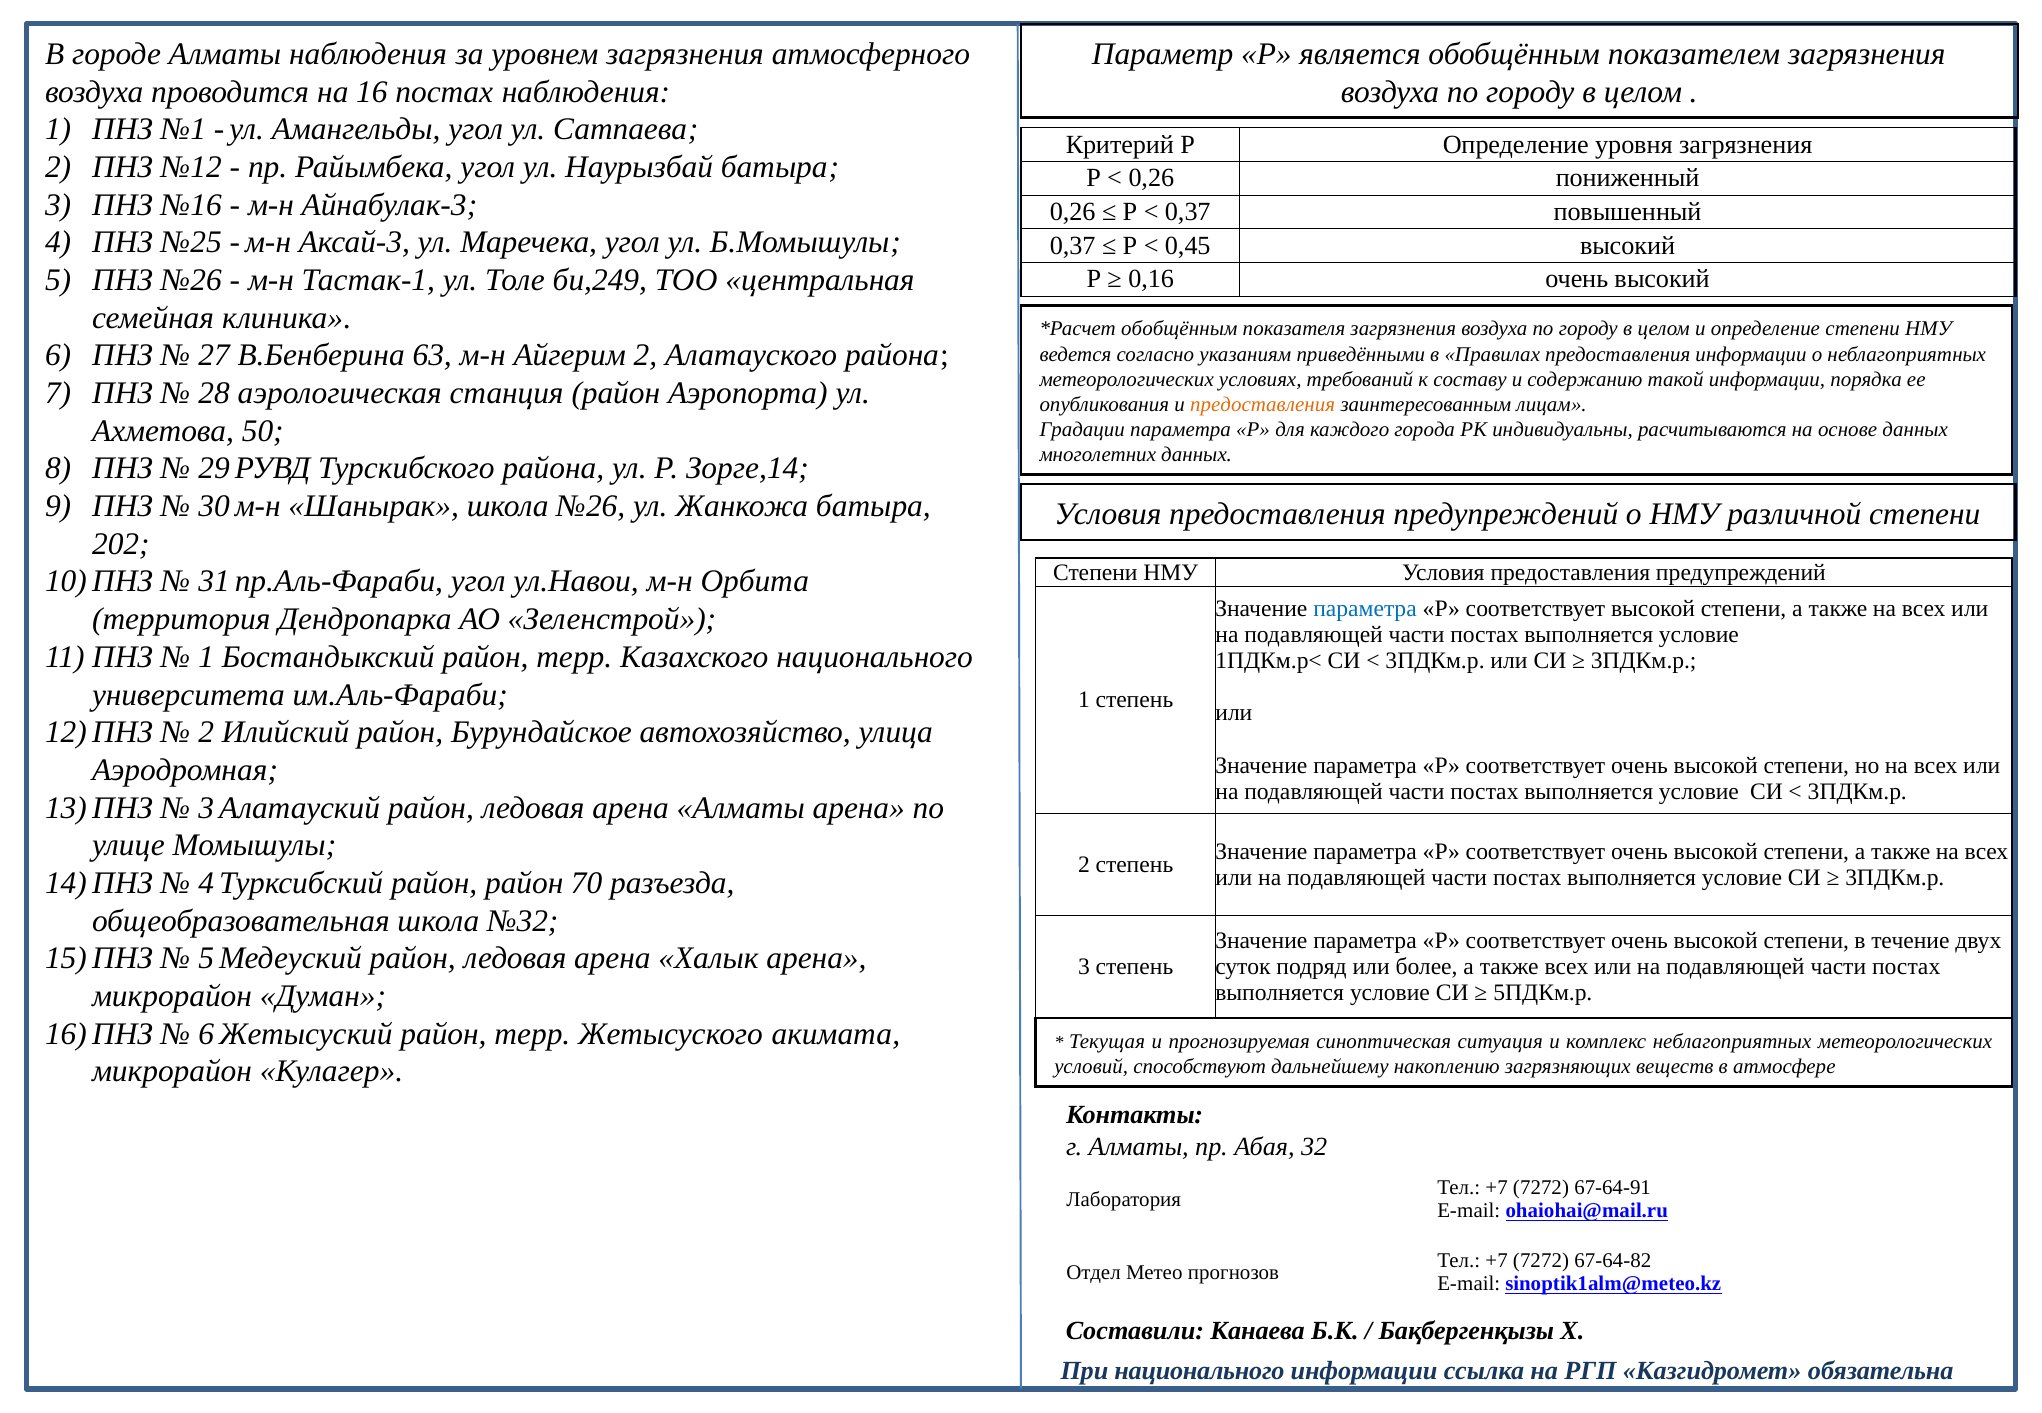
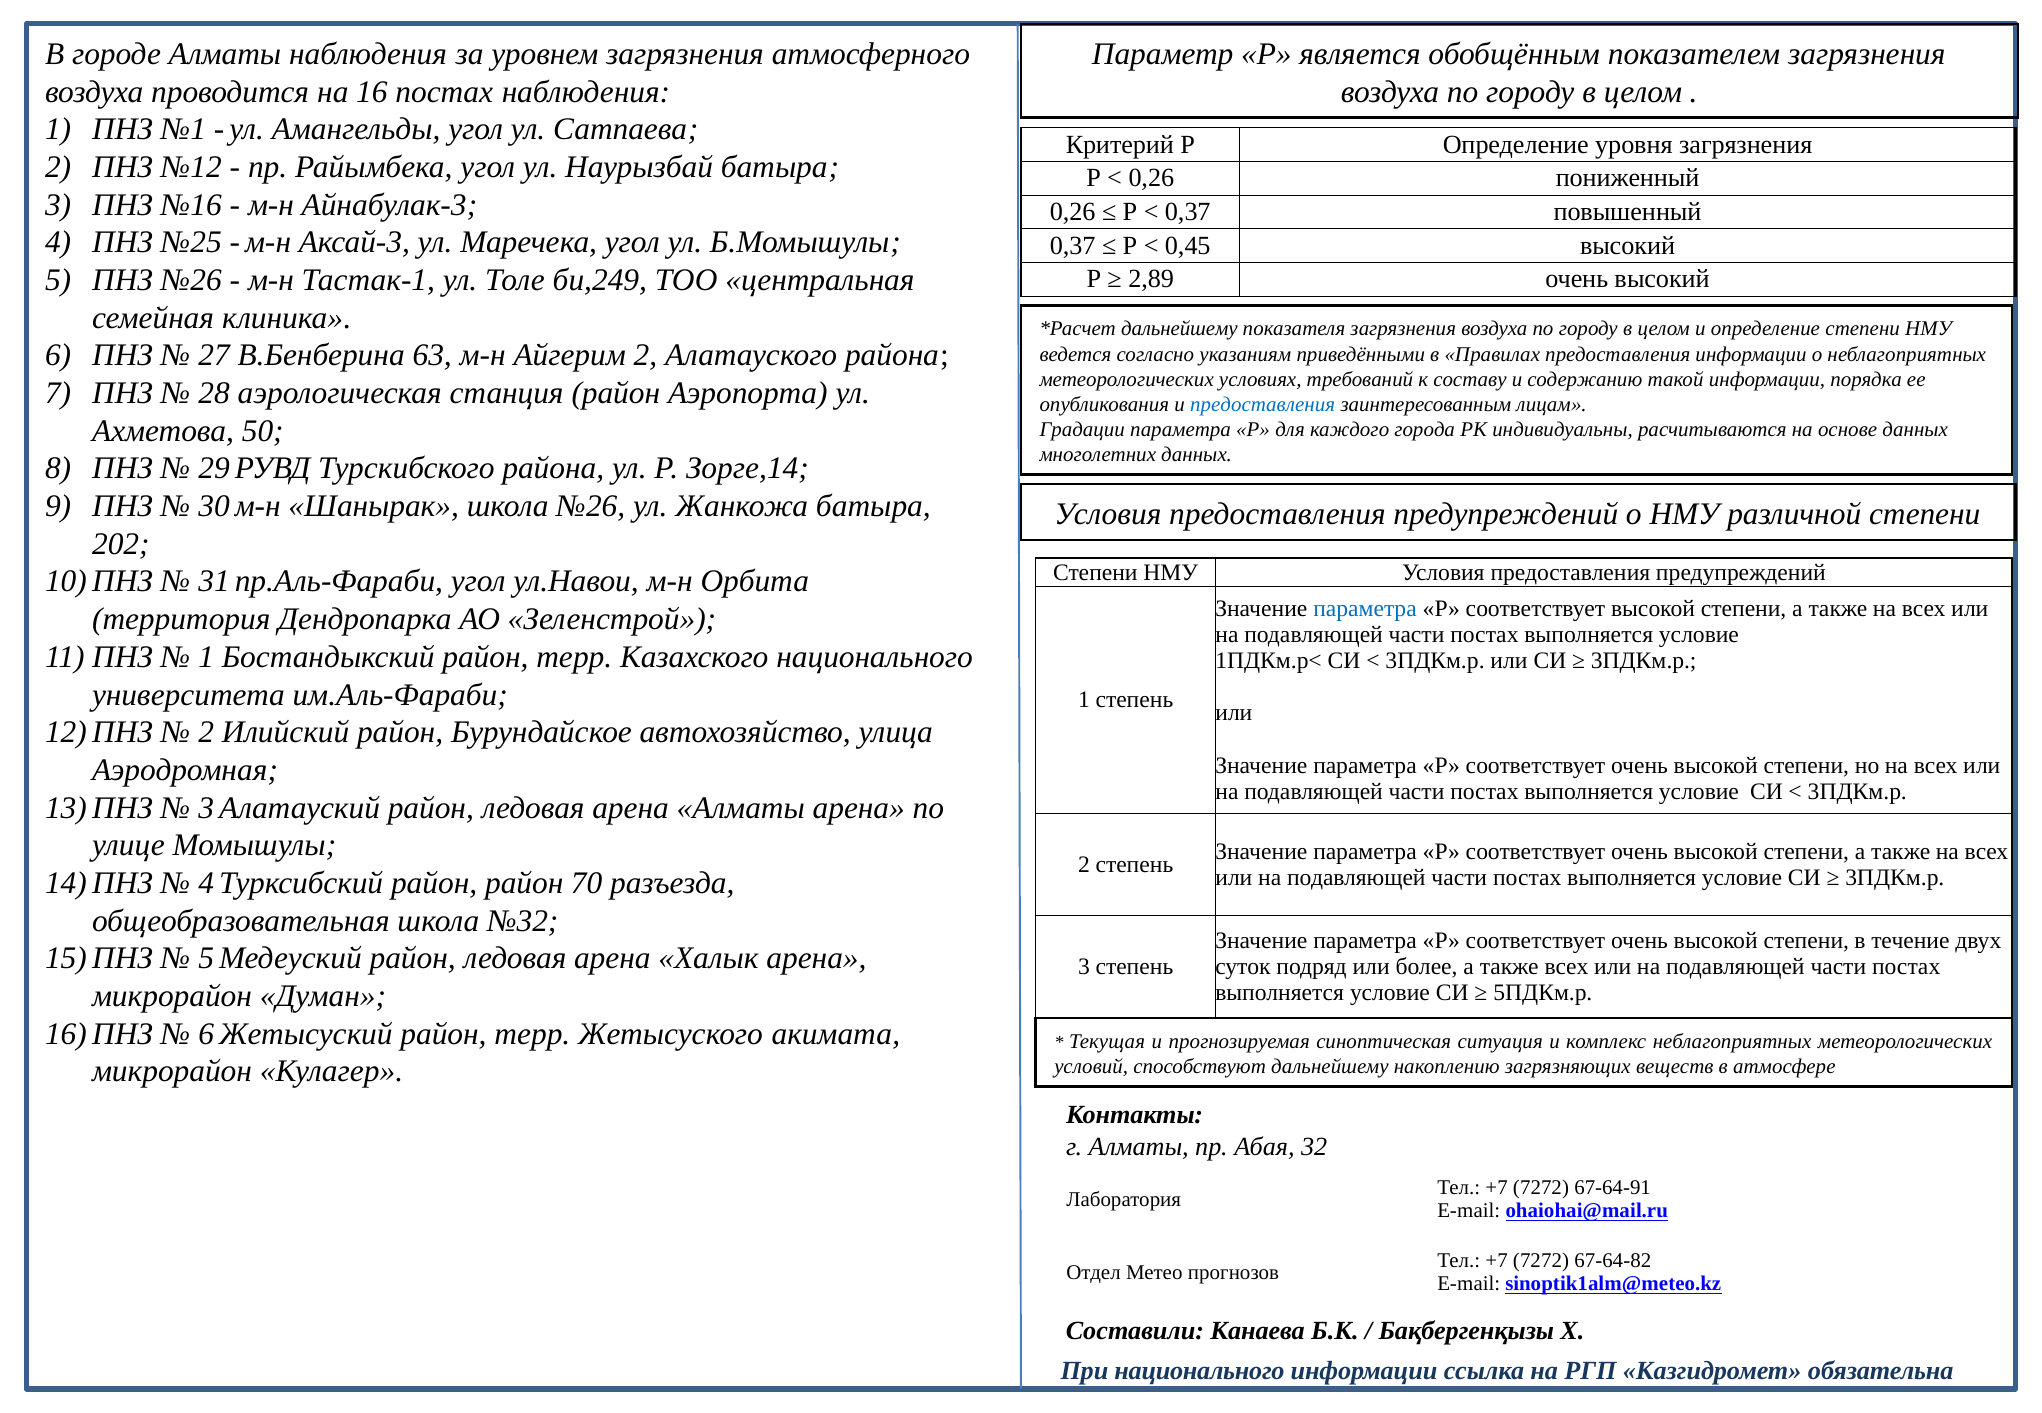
0,16: 0,16 -> 2,89
обобщённым at (1179, 329): обобщённым -> дальнейшему
предоставления at (1263, 404) colour: orange -> blue
